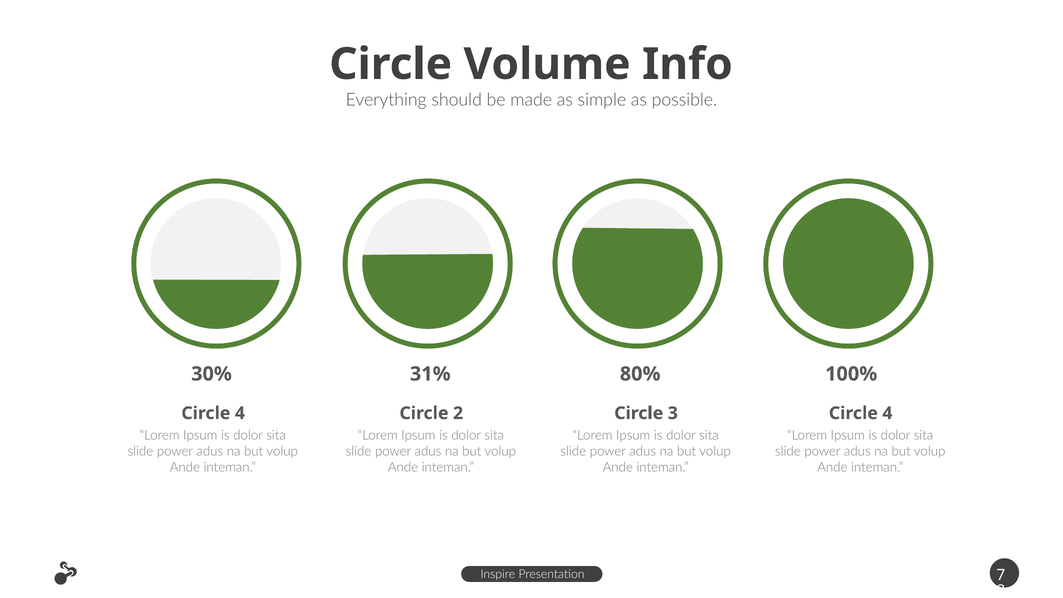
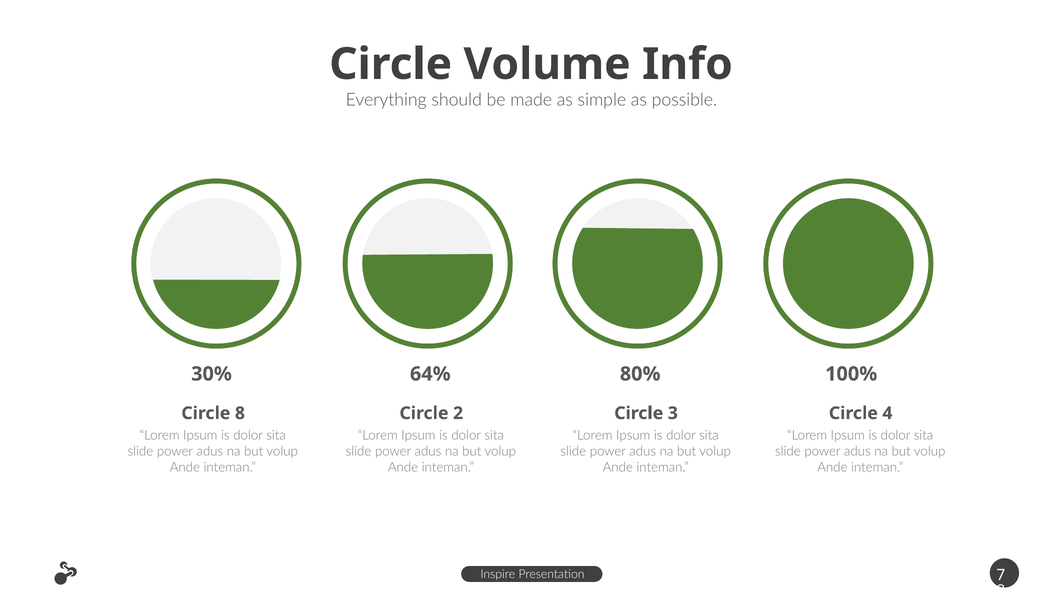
31%: 31% -> 64%
4 at (240, 413): 4 -> 8
